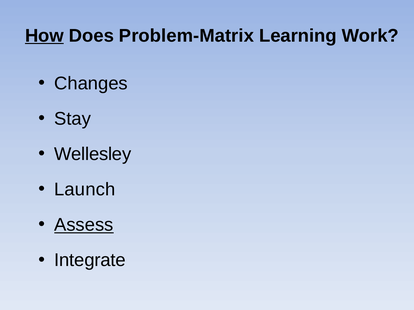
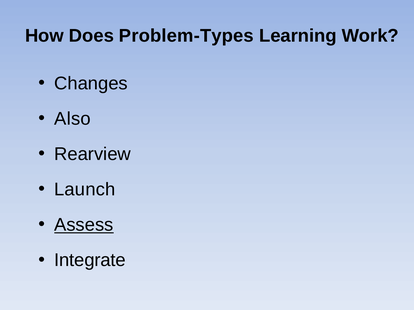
How underline: present -> none
Problem-Matrix: Problem-Matrix -> Problem-Types
Stay: Stay -> Also
Wellesley: Wellesley -> Rearview
